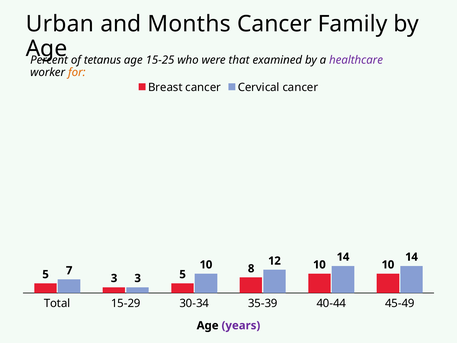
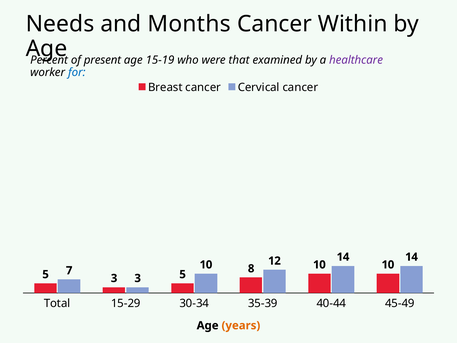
Urban: Urban -> Needs
Family: Family -> Within
tetanus: tetanus -> present
15-25: 15-25 -> 15-19
for colour: orange -> blue
years colour: purple -> orange
